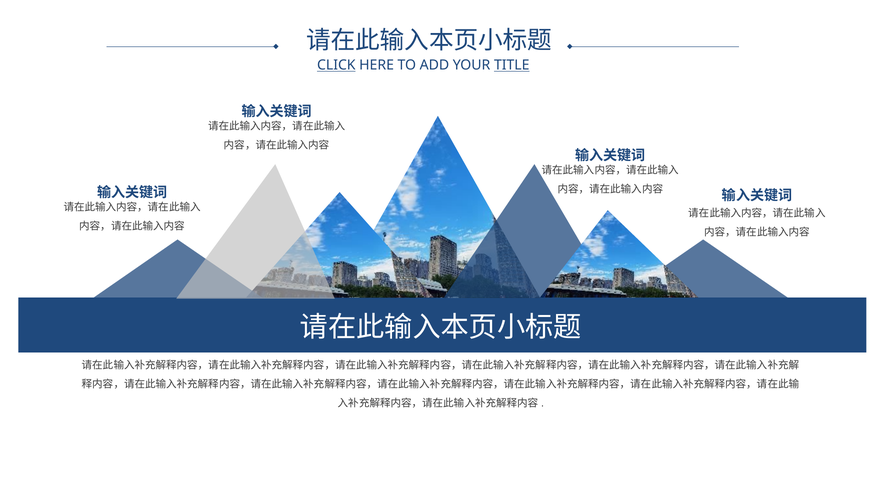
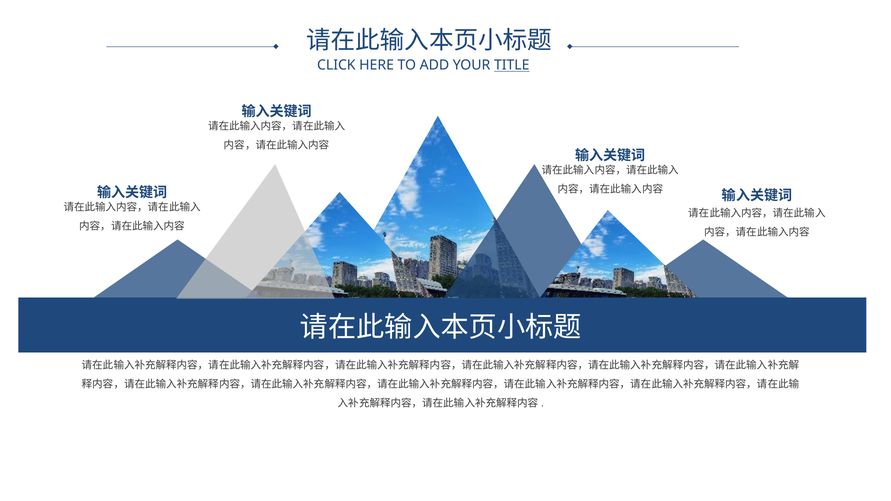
CLICK underline: present -> none
